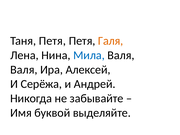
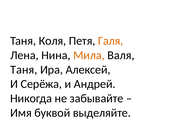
Таня Петя: Петя -> Коля
Мила colour: blue -> orange
Валя at (24, 70): Валя -> Таня
